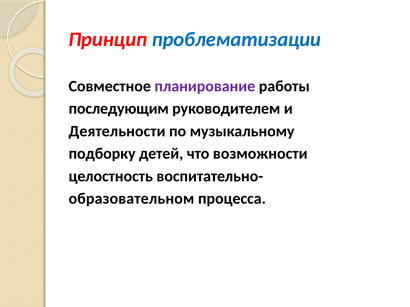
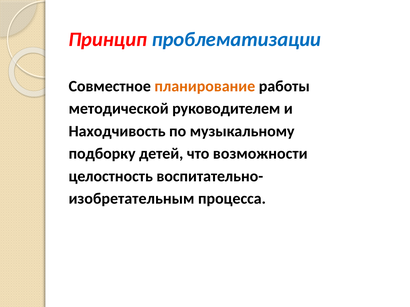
планирование colour: purple -> orange
последующим: последующим -> методической
Деятельности: Деятельности -> Находчивость
образовательном: образовательном -> изобретательным
